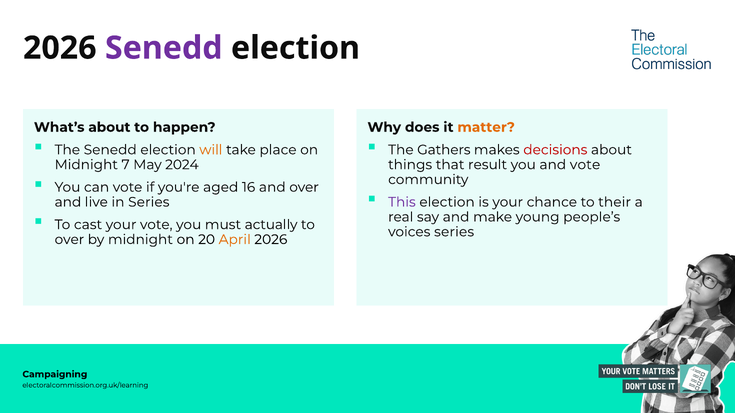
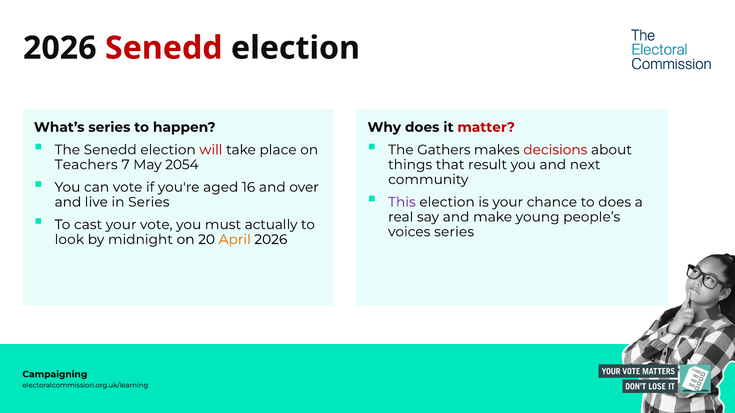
Senedd at (164, 48) colour: purple -> red
What’s about: about -> series
matter colour: orange -> red
will colour: orange -> red
Midnight at (86, 165): Midnight -> Teachers
2024: 2024 -> 2054
and vote: vote -> next
to their: their -> does
over at (69, 240): over -> look
